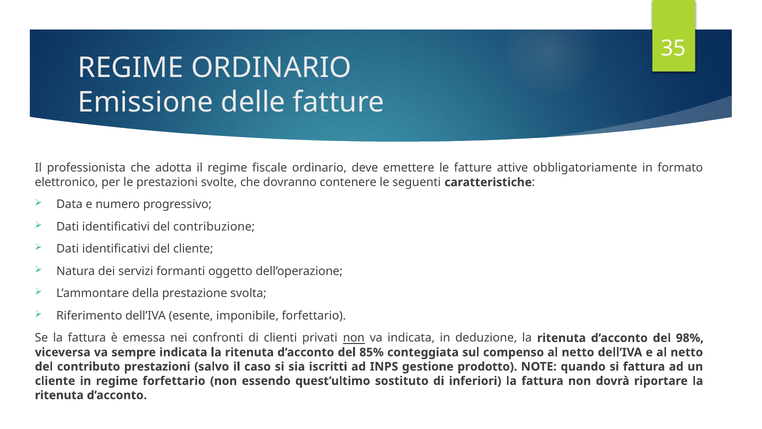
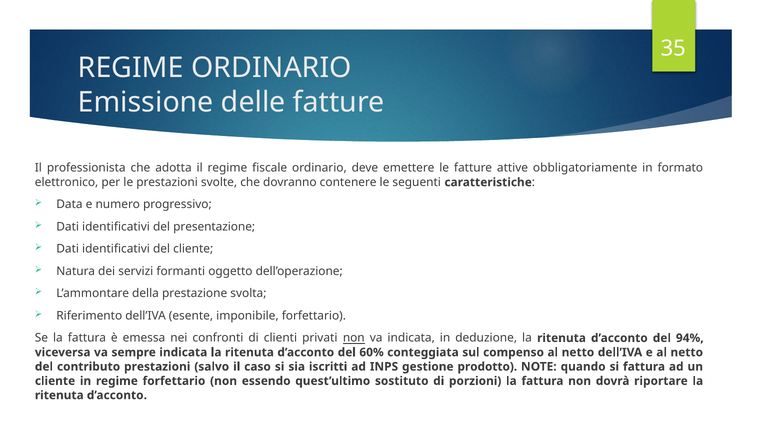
contribuzione: contribuzione -> presentazione
98%: 98% -> 94%
85%: 85% -> 60%
inferiori: inferiori -> porzioni
